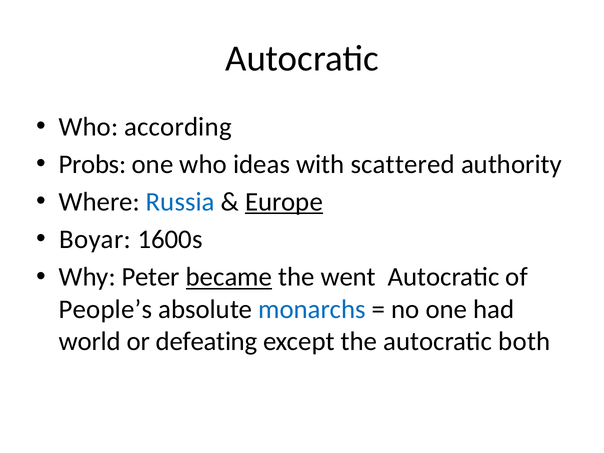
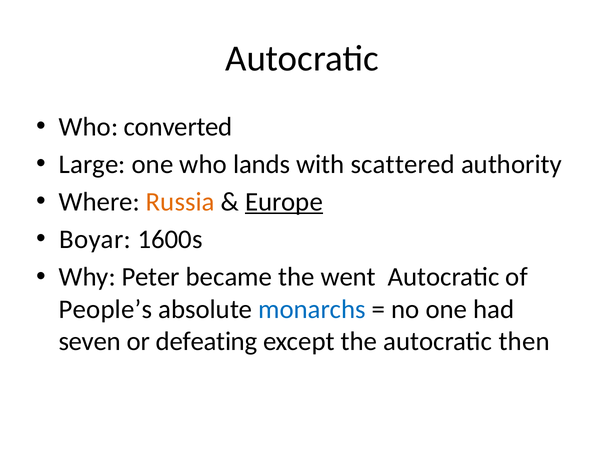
according: according -> converted
Probs: Probs -> Large
ideas: ideas -> lands
Russia colour: blue -> orange
became underline: present -> none
world: world -> seven
both: both -> then
